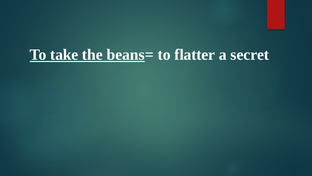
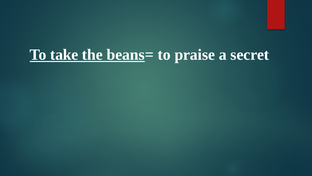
flatter: flatter -> praise
